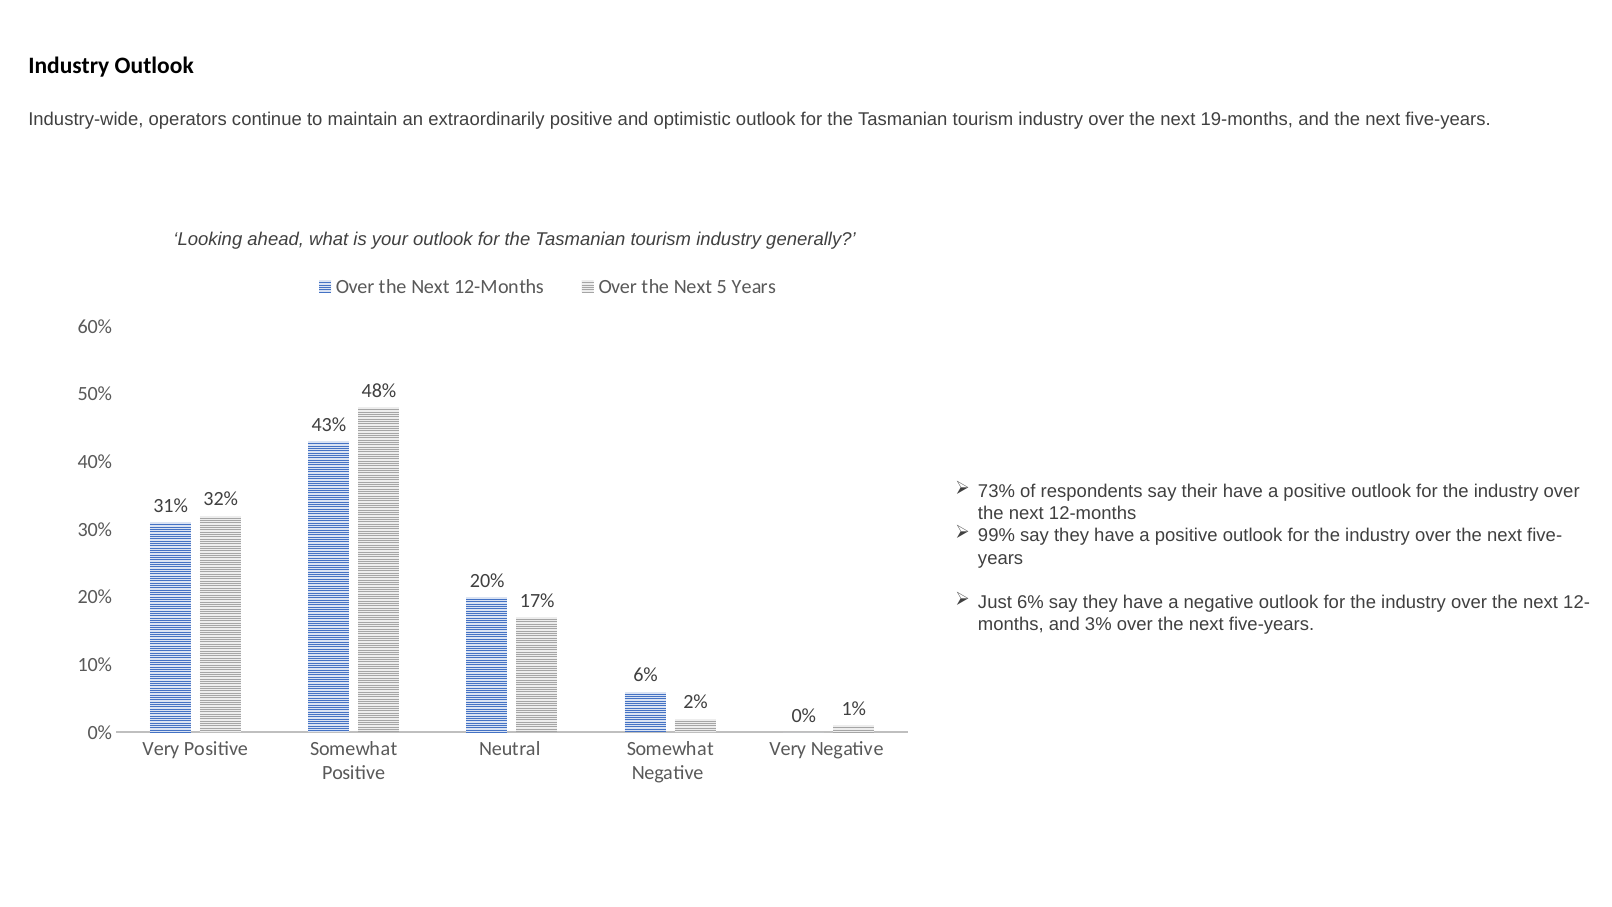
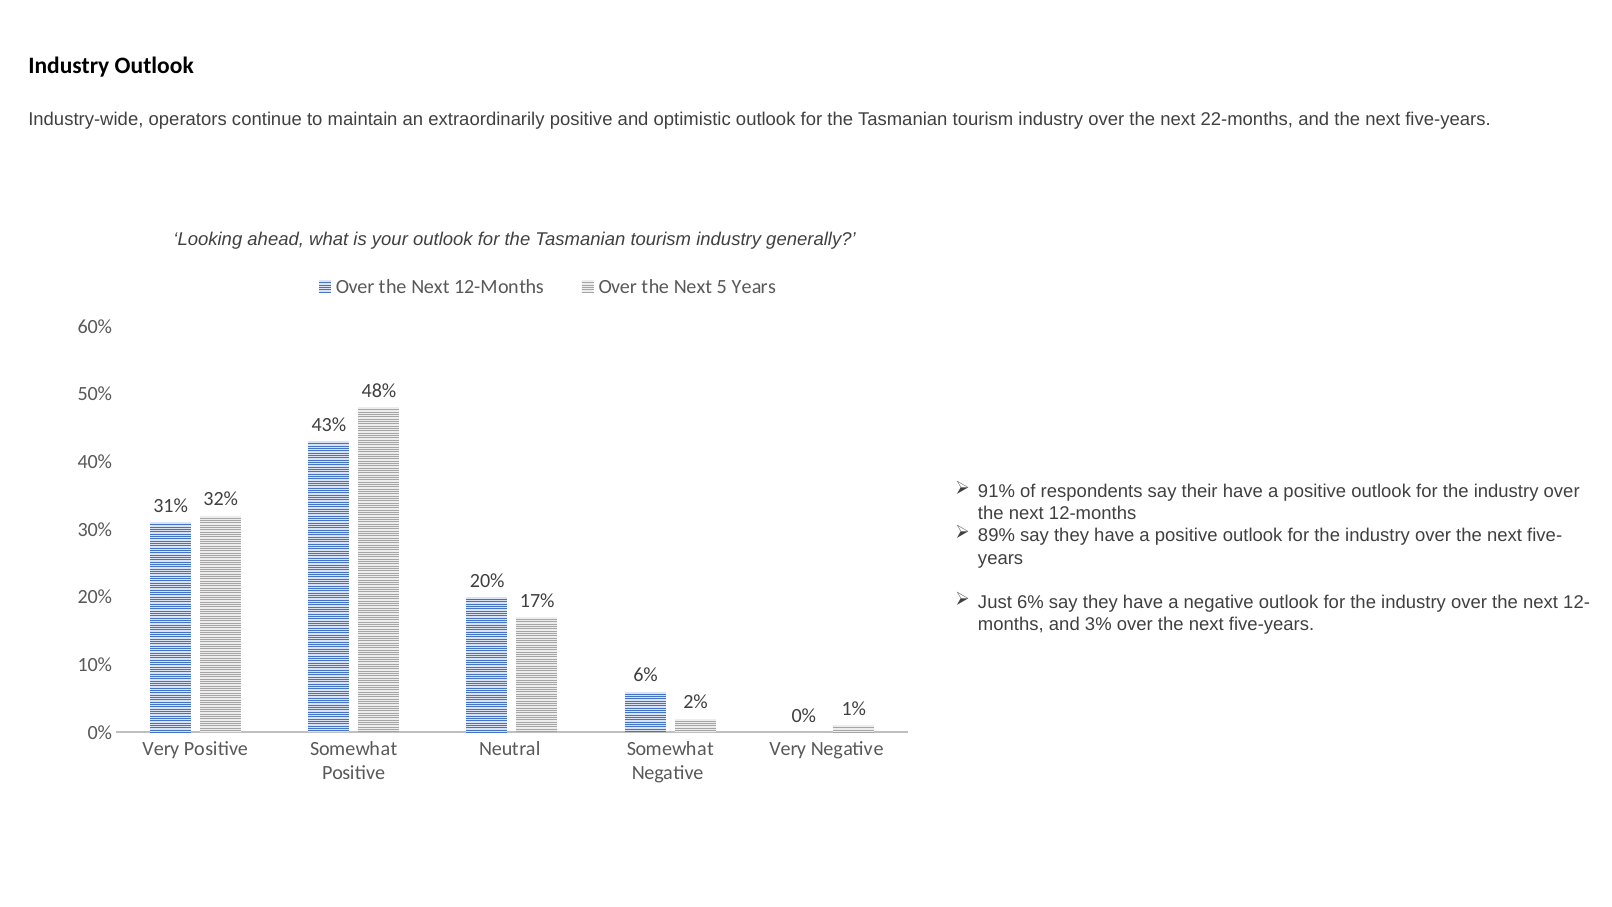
19-months: 19-months -> 22-months
73%: 73% -> 91%
99%: 99% -> 89%
